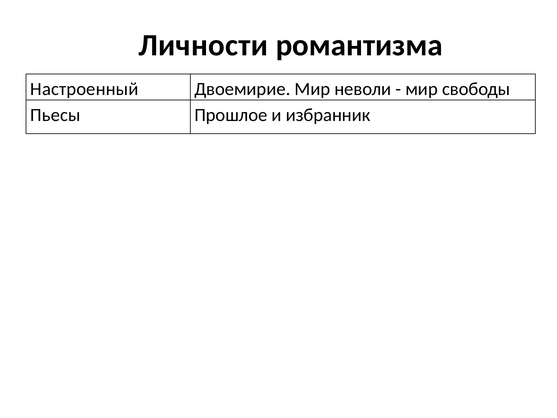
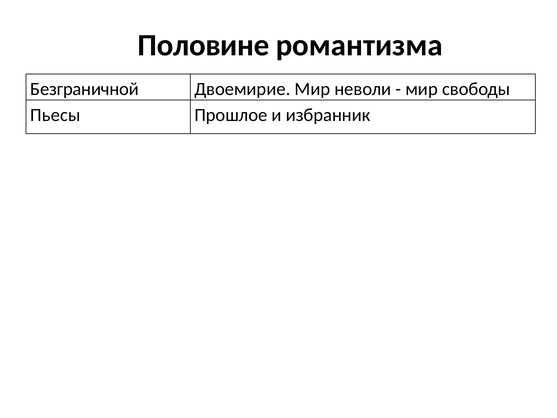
Личности: Личности -> Половине
Настроенный: Настроенный -> Безграничной
